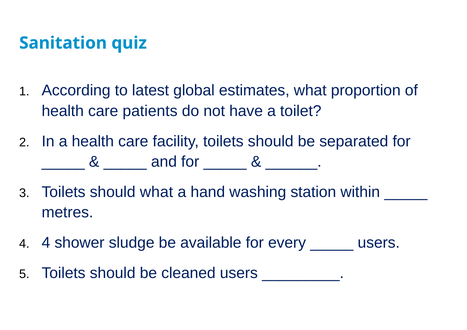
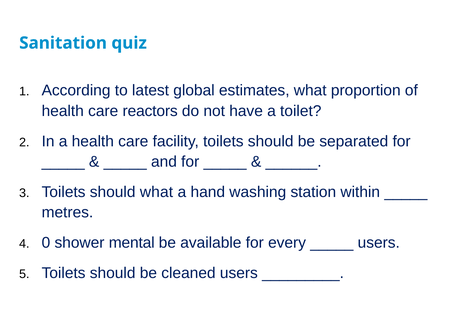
patients: patients -> reactors
4 at (46, 243): 4 -> 0
sludge: sludge -> mental
